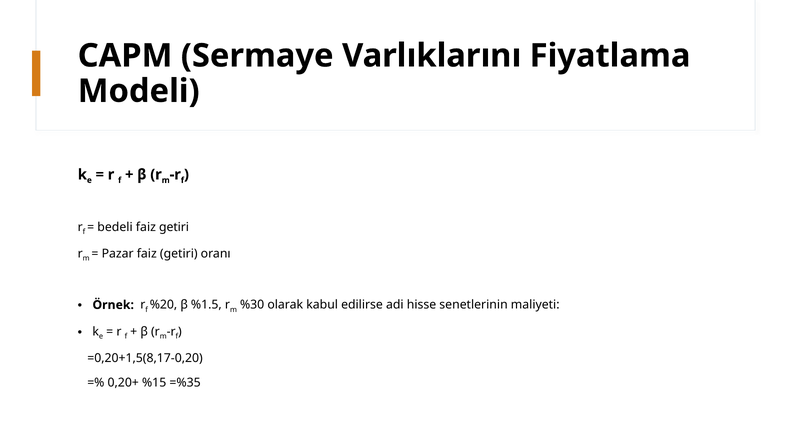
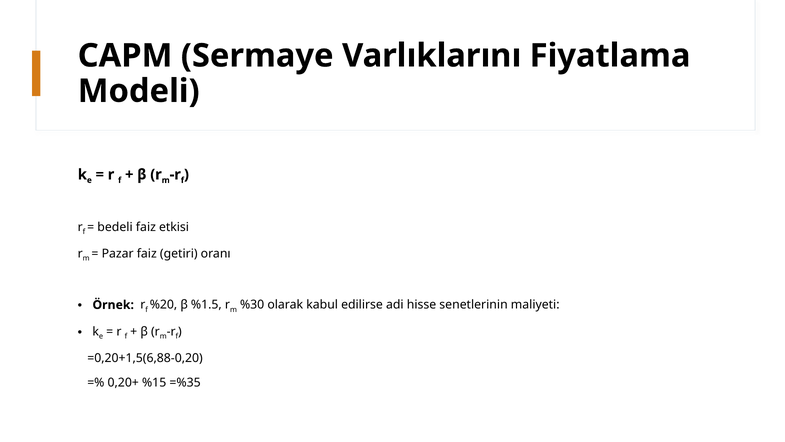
getiri at (174, 227): getiri -> etkisi
=0,20+1,5(8,17-0,20: =0,20+1,5(8,17-0,20 -> =0,20+1,5(6,88-0,20
